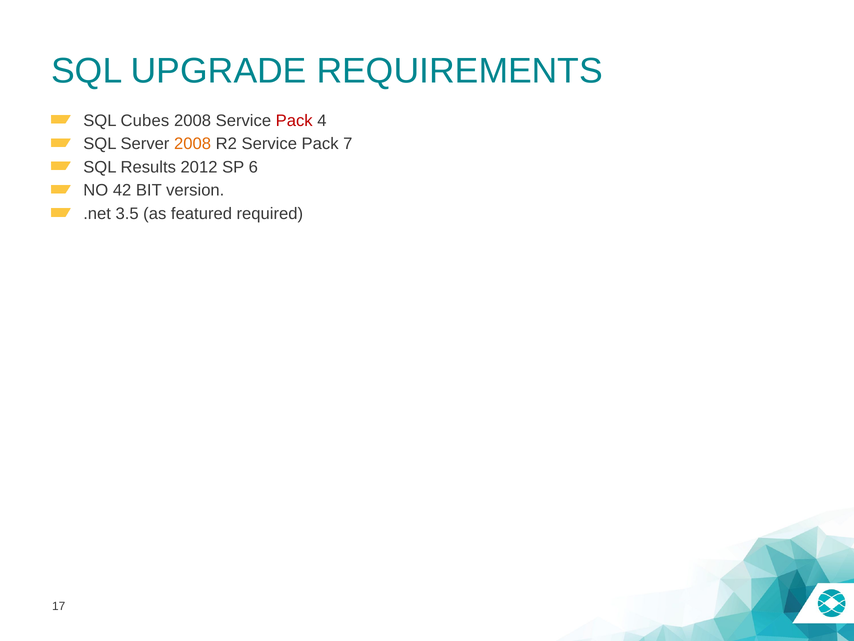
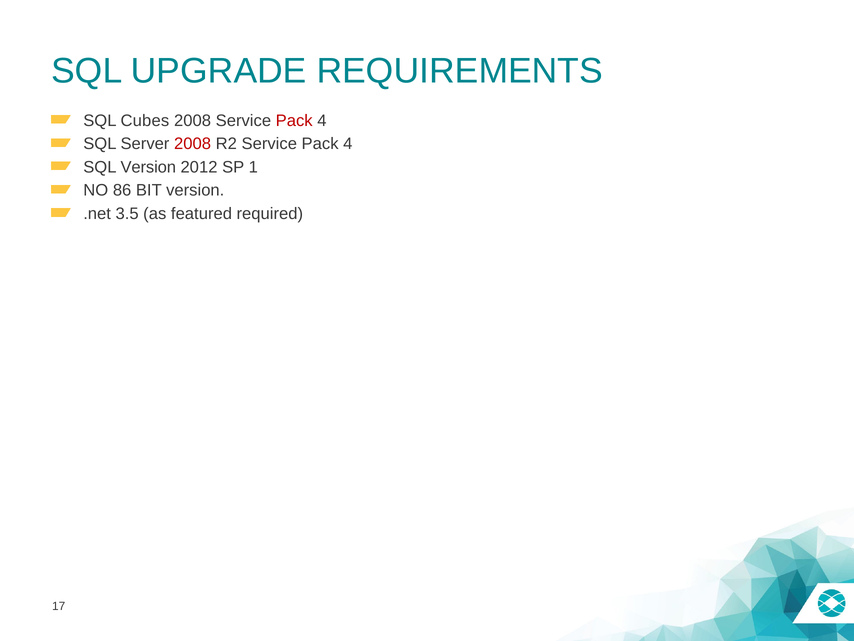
2008 at (193, 144) colour: orange -> red
R2 Service Pack 7: 7 -> 4
SQL Results: Results -> Version
6: 6 -> 1
42: 42 -> 86
